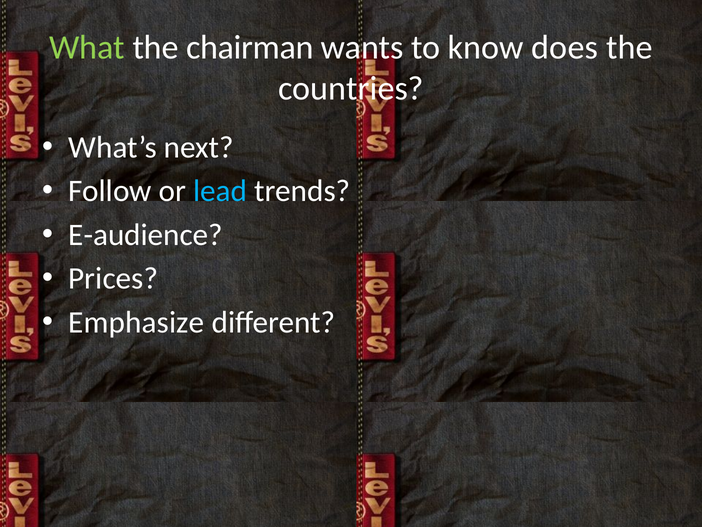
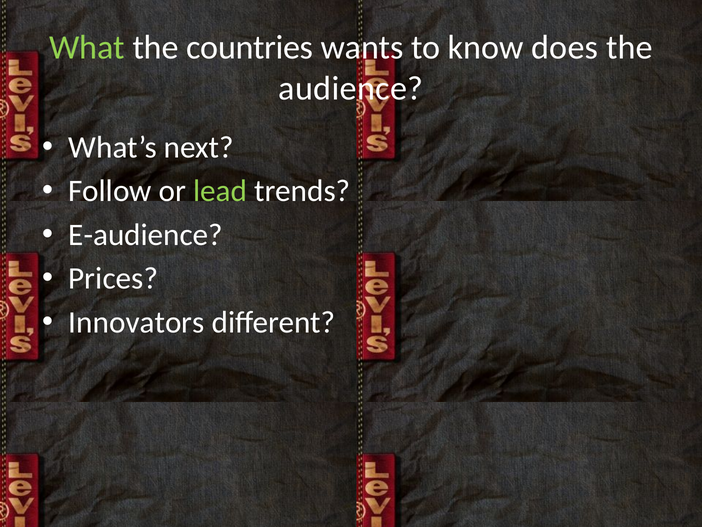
chairman: chairman -> countries
countries: countries -> audience
lead colour: light blue -> light green
Emphasize: Emphasize -> Innovators
